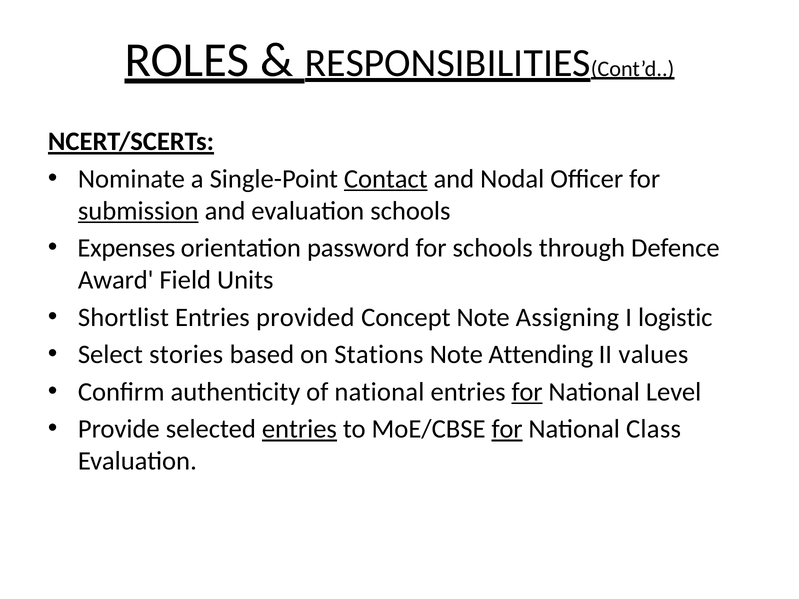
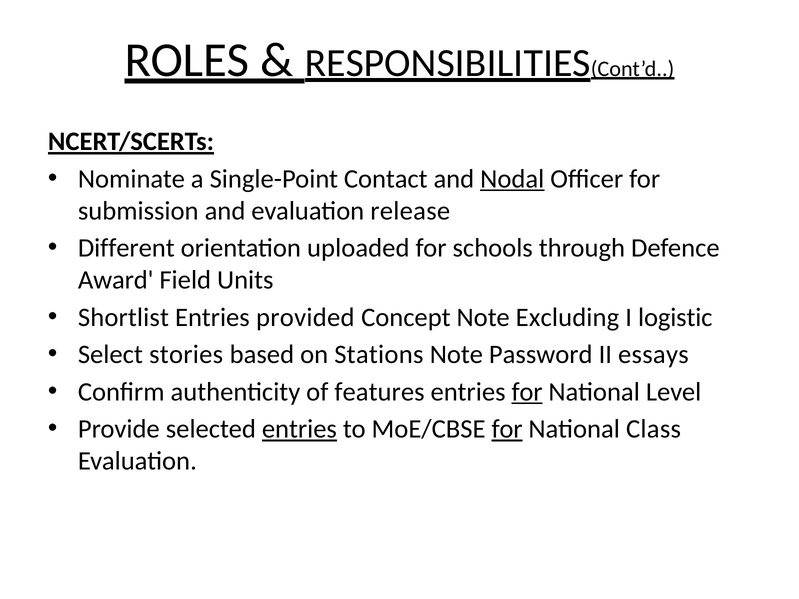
Contact underline: present -> none
Nodal underline: none -> present
submission underline: present -> none
evaluation schools: schools -> release
Expenses: Expenses -> Different
password: password -> uploaded
Assigning: Assigning -> Excluding
Attending: Attending -> Password
values: values -> essays
of national: national -> features
